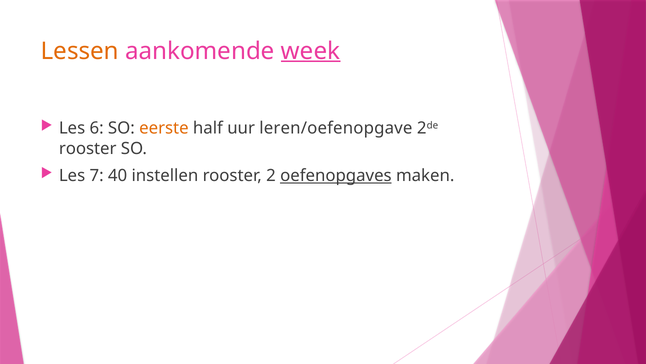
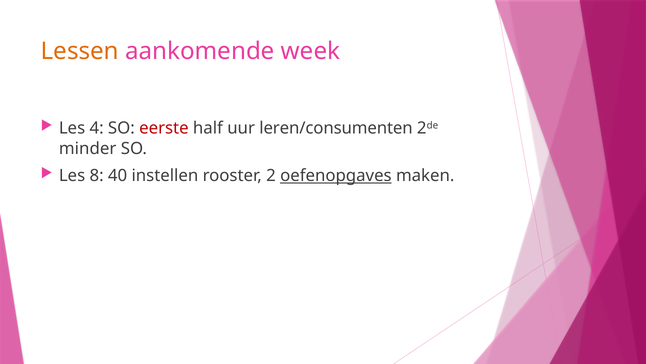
week underline: present -> none
6: 6 -> 4
eerste colour: orange -> red
leren/oefenopgave: leren/oefenopgave -> leren/consumenten
rooster at (88, 148): rooster -> minder
7: 7 -> 8
